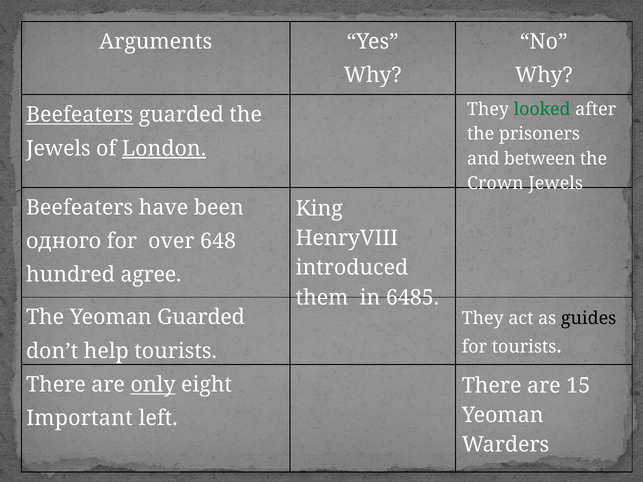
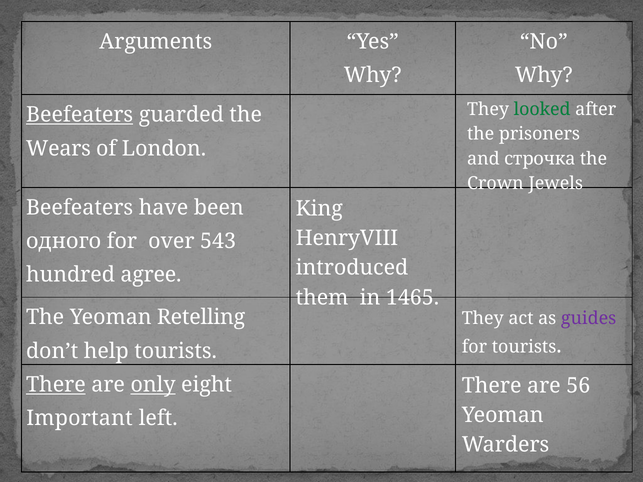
Jewels at (58, 149): Jewels -> Wears
London underline: present -> none
between: between -> строчка
648: 648 -> 543
6485: 6485 -> 1465
Yeoman Guarded: Guarded -> Retelling
guides colour: black -> purple
There at (56, 385) underline: none -> present
15: 15 -> 56
